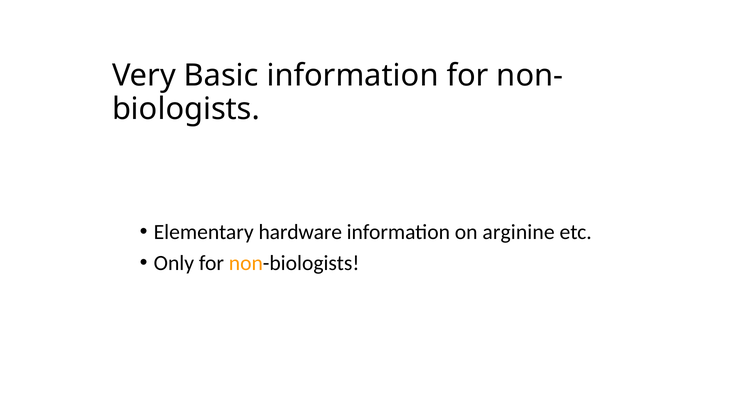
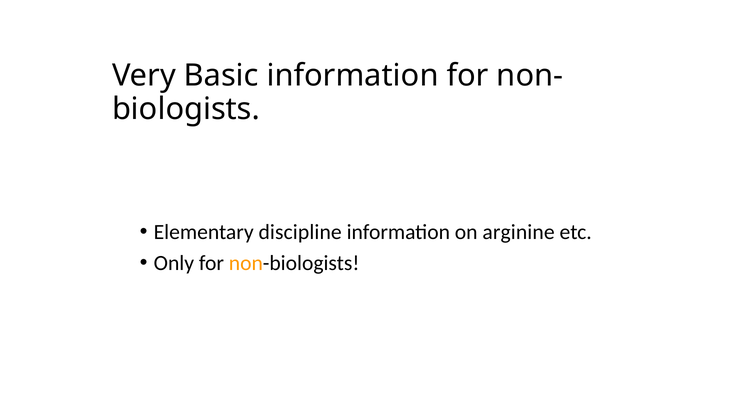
hardware: hardware -> discipline
